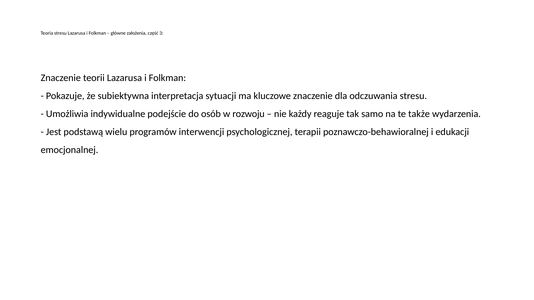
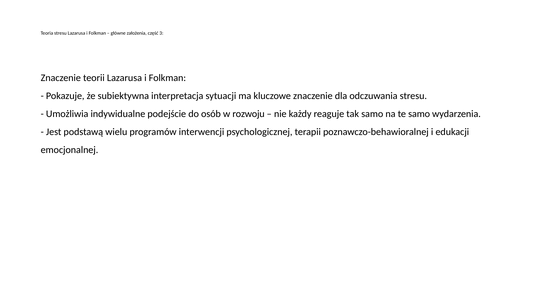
te także: także -> samo
